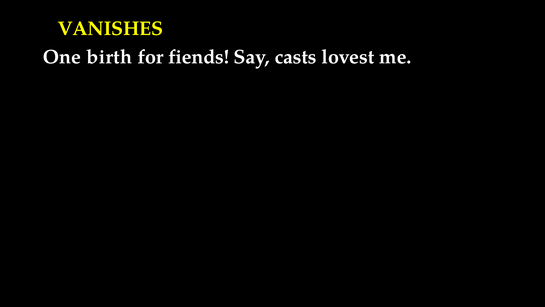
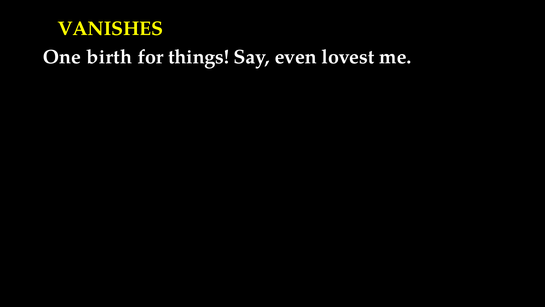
fiends: fiends -> things
casts: casts -> even
